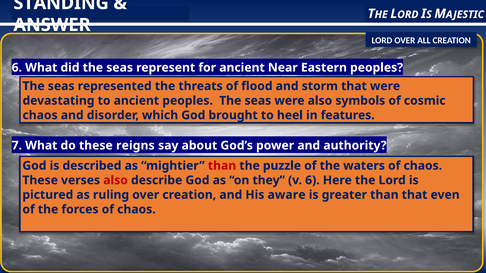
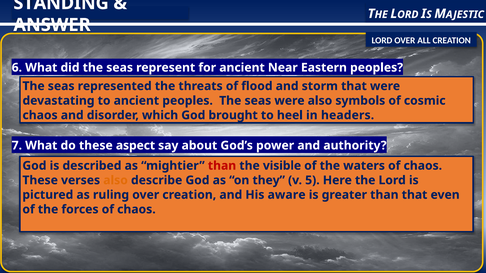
features: features -> headers
reigns: reigns -> aspect
puzzle: puzzle -> visible
also at (116, 180) colour: red -> orange
v 6: 6 -> 5
